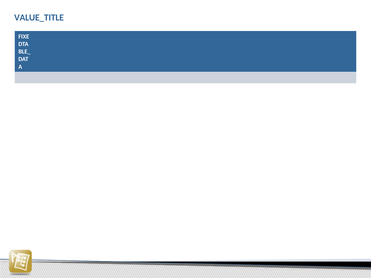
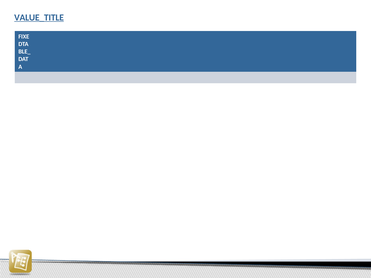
VALUE_TITLE underline: none -> present
